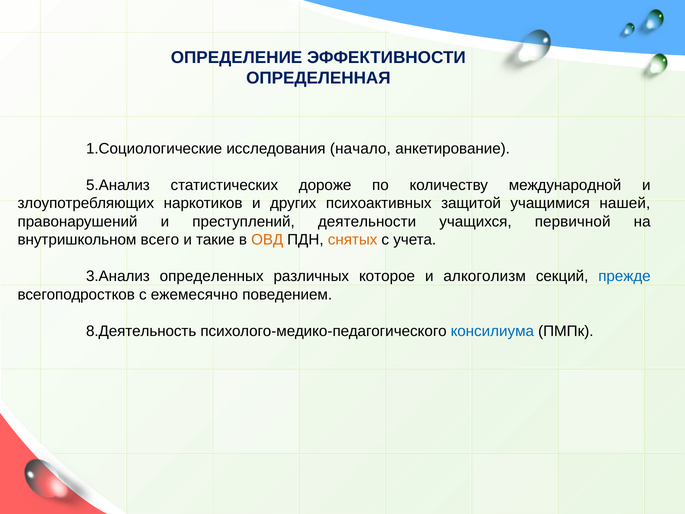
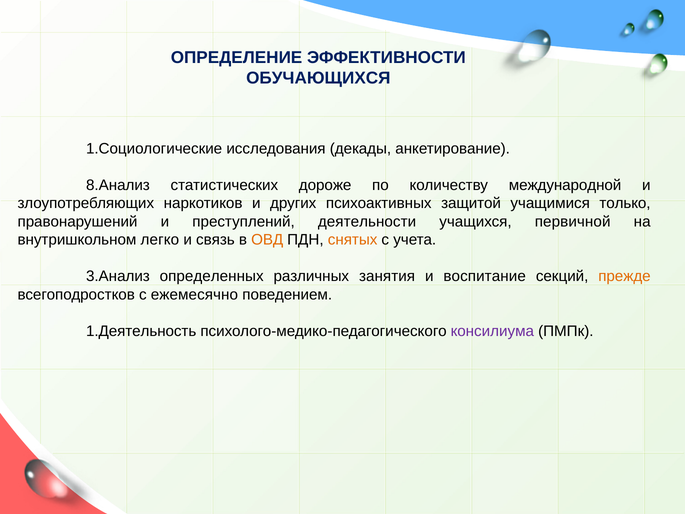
ОПРЕДЕЛЕННАЯ: ОПРЕДЕЛЕННАЯ -> ОБУЧАЮЩИХСЯ
начало: начало -> декады
5.Анализ: 5.Анализ -> 8.Анализ
нашей: нашей -> только
всего: всего -> легко
такие: такие -> связь
которое: которое -> занятия
алкоголизм: алкоголизм -> воспитание
прежде colour: blue -> orange
8.Деятельность: 8.Деятельность -> 1.Деятельность
консилиума colour: blue -> purple
